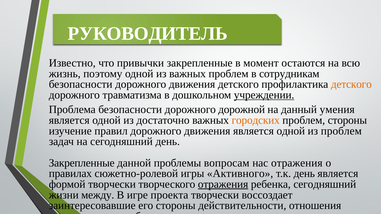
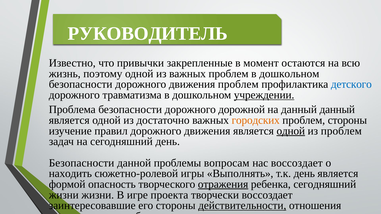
сотрудникам at (289, 74): сотрудникам -> дошкольном
детского at (238, 84): детского -> проблем
детского at (351, 84) colour: orange -> blue
данный умения: умения -> данный
одной at (291, 131) underline: none -> present
Закрепленные at (82, 163): Закрепленные -> Безопасности
нас отражения: отражения -> воссоздает
правилах: правилах -> находить
Активного: Активного -> Выполнять
формой творчески: творчески -> опасность
жизни между: между -> жизни
действительности underline: none -> present
